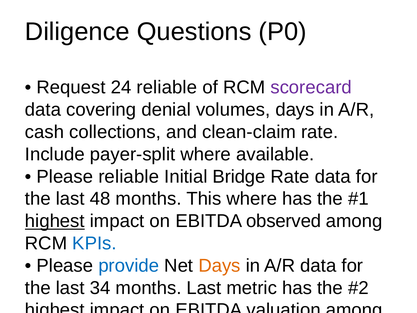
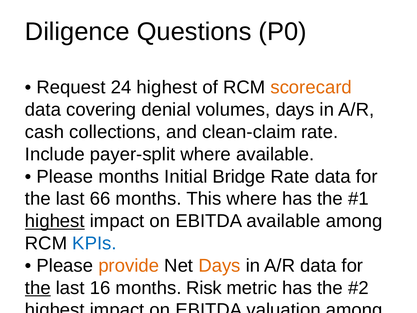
24 reliable: reliable -> highest
scorecard colour: purple -> orange
Please reliable: reliable -> months
48: 48 -> 66
EBITDA observed: observed -> available
provide at (129, 265) colour: blue -> orange
the at (38, 288) underline: none -> present
34: 34 -> 16
months Last: Last -> Risk
